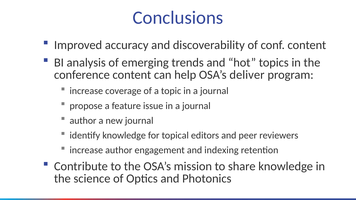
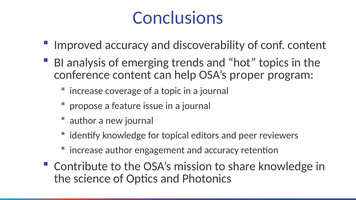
deliver: deliver -> proper
and indexing: indexing -> accuracy
